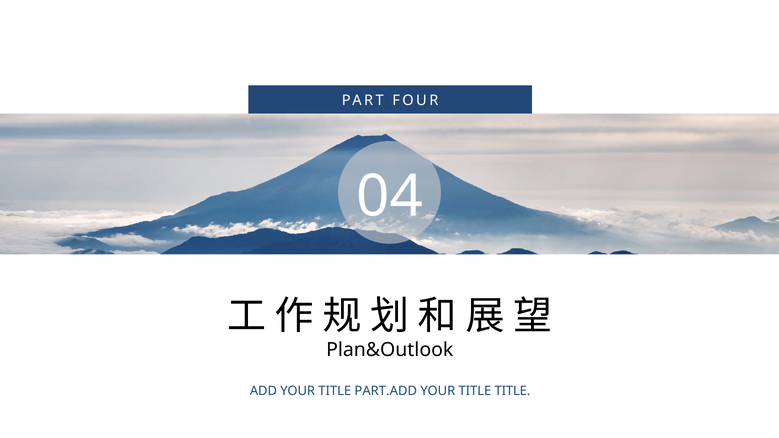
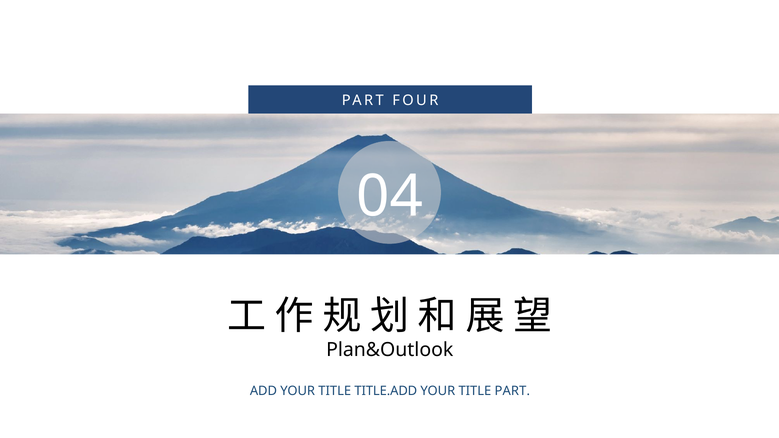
PART.ADD: PART.ADD -> TITLE.ADD
TITLE TITLE: TITLE -> PART
